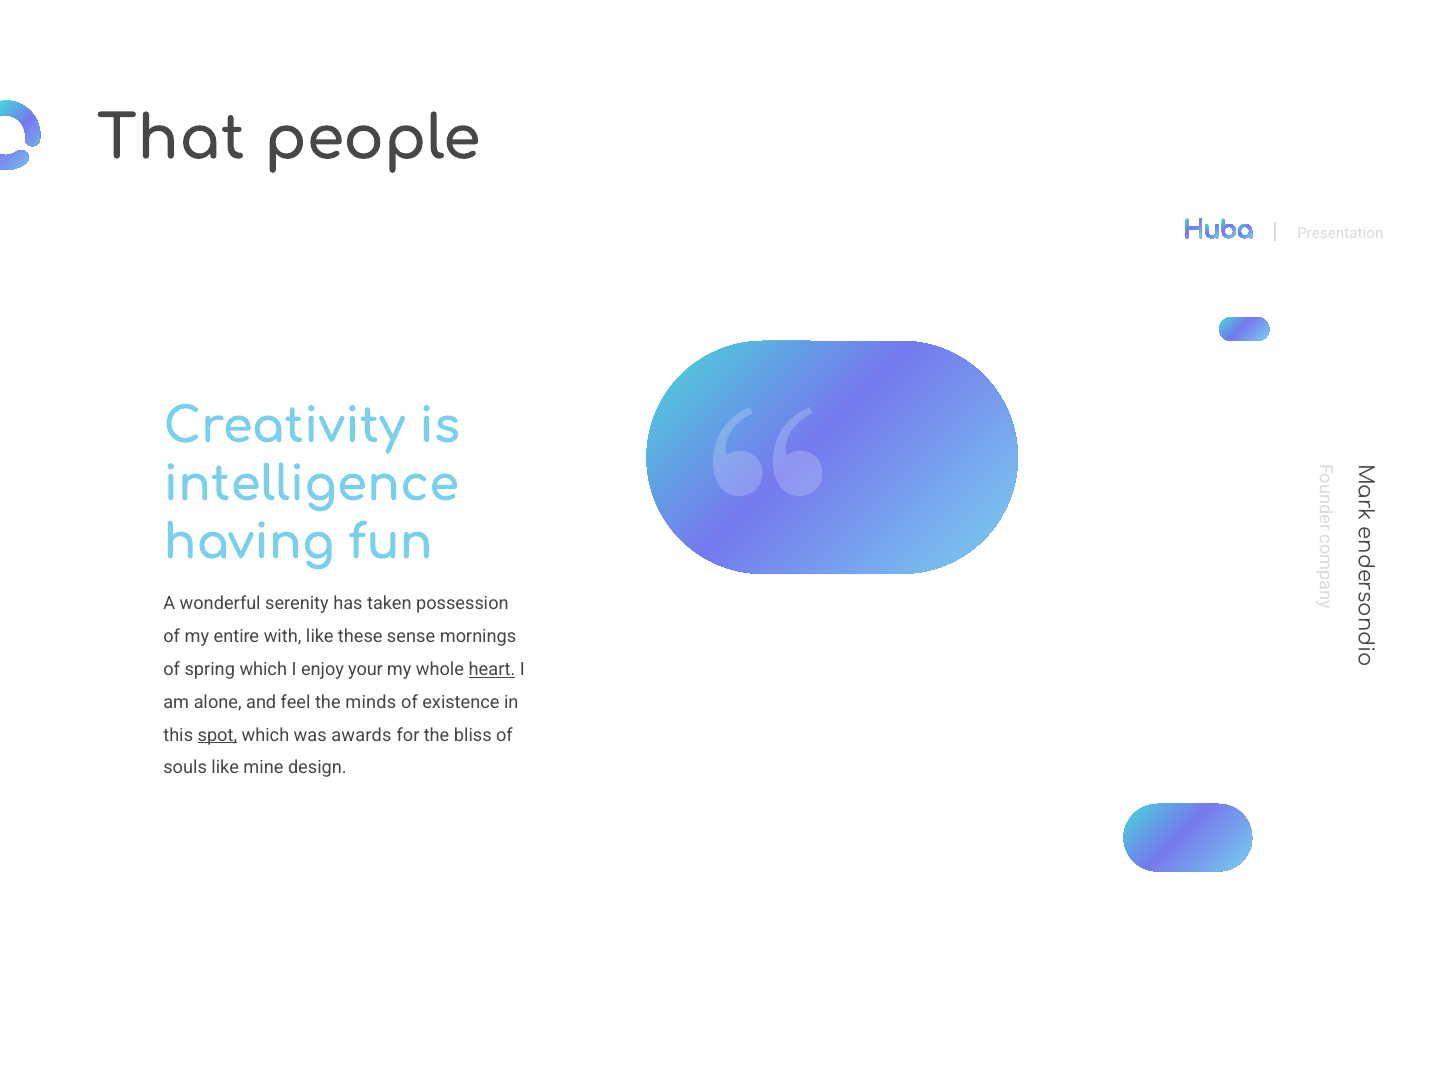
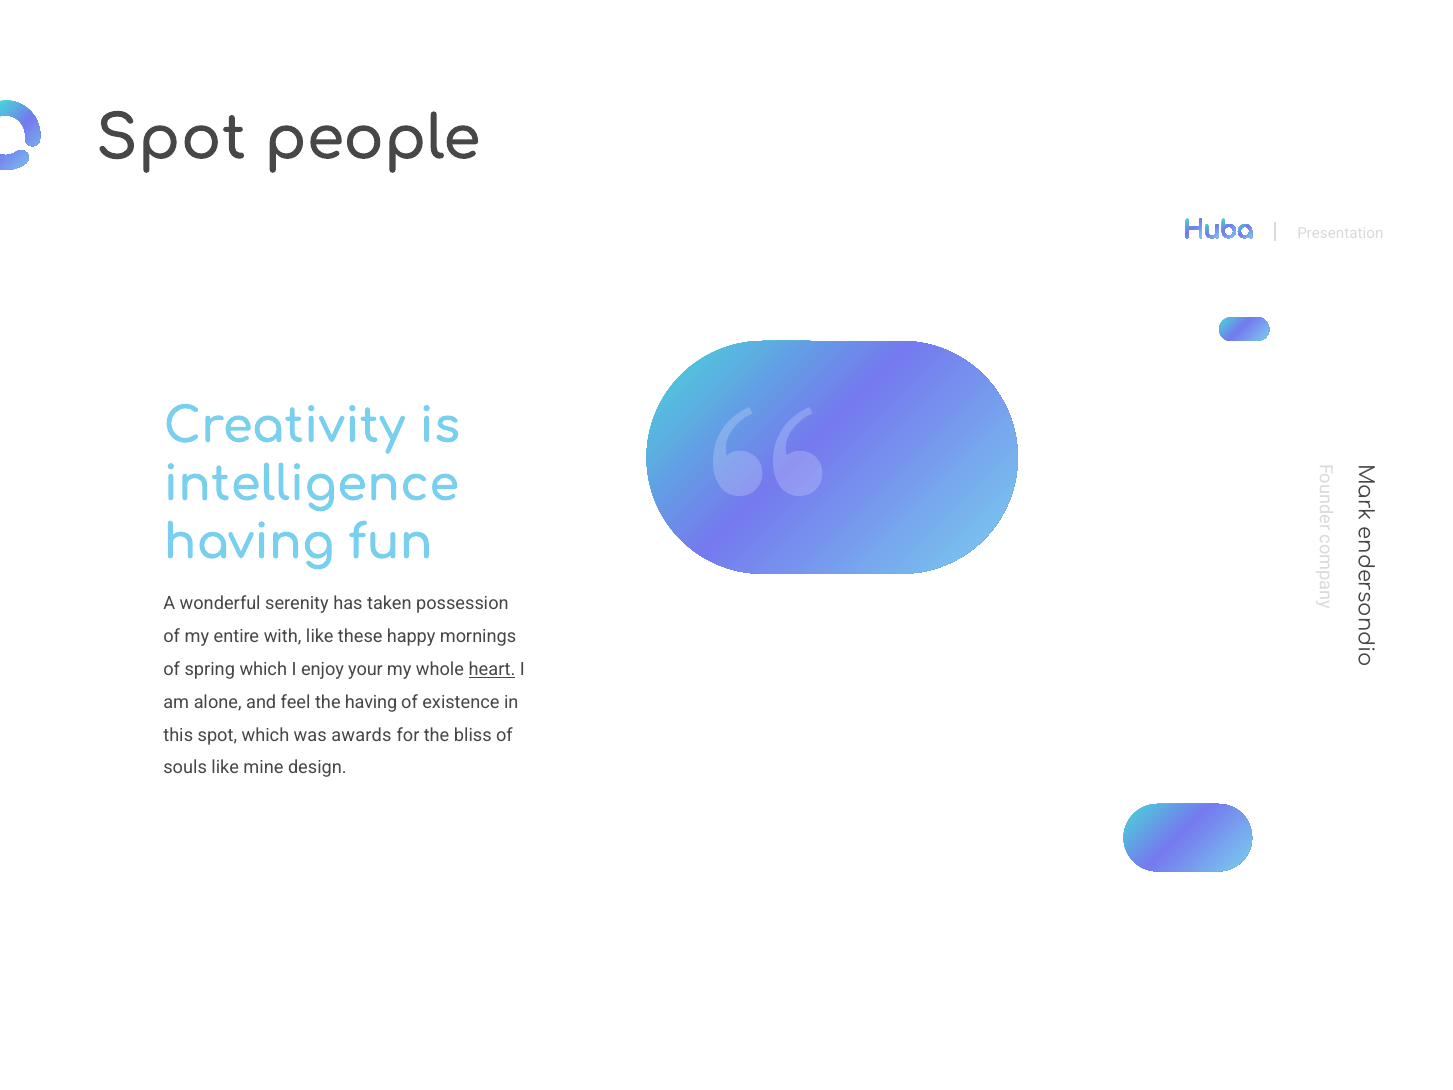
That at (171, 139): That -> Spot
sense: sense -> happy
the minds: minds -> having
spot at (217, 735) underline: present -> none
